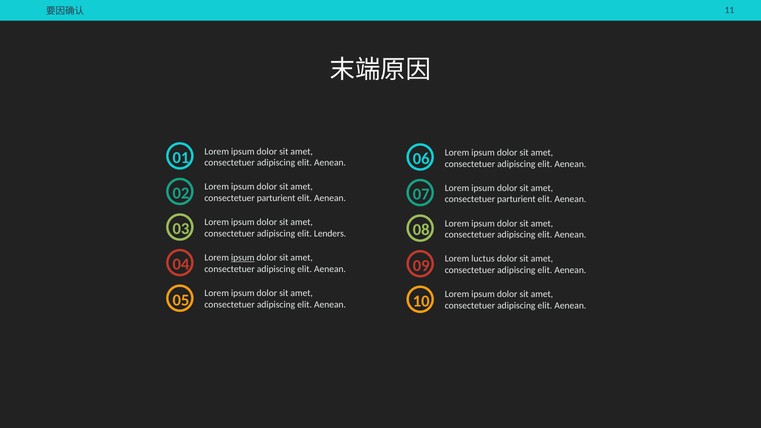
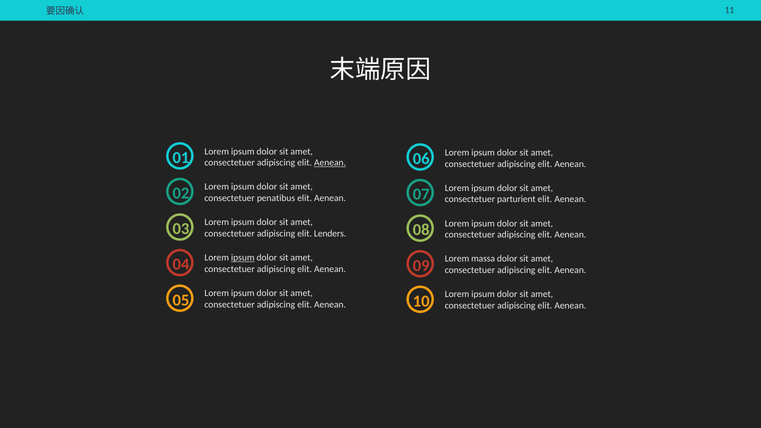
Aenean at (330, 163) underline: none -> present
parturient at (276, 198): parturient -> penatibus
luctus: luctus -> massa
